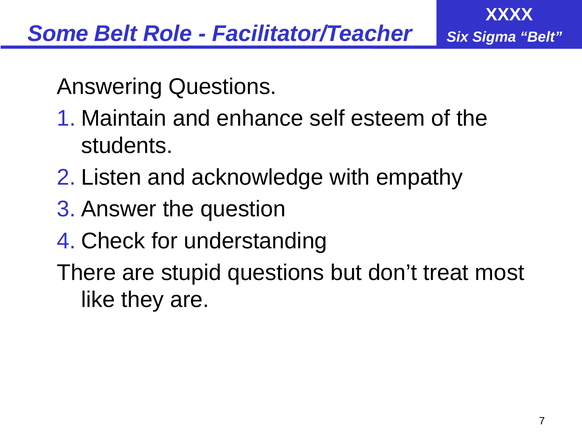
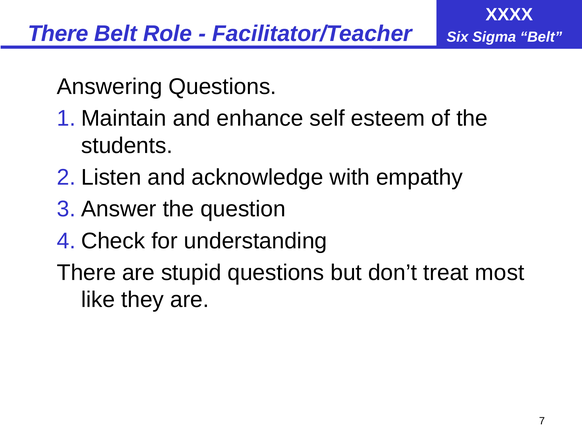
Some at (58, 34): Some -> There
